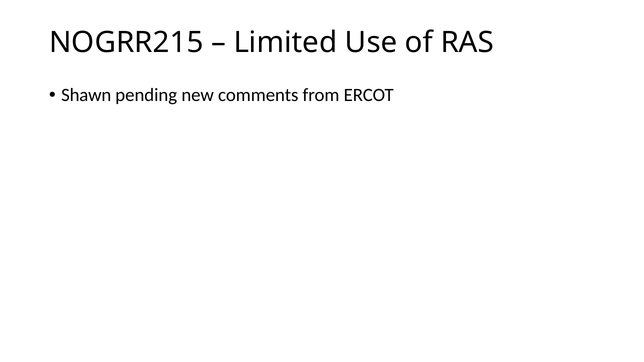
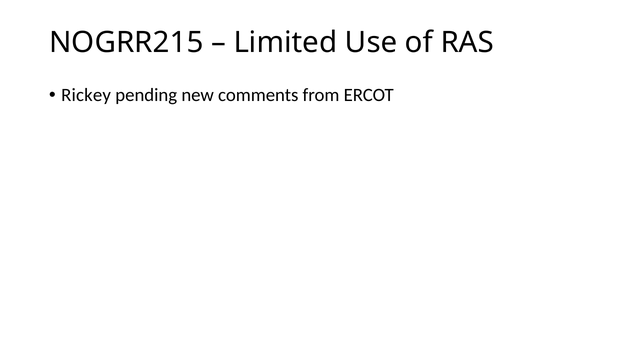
Shawn: Shawn -> Rickey
